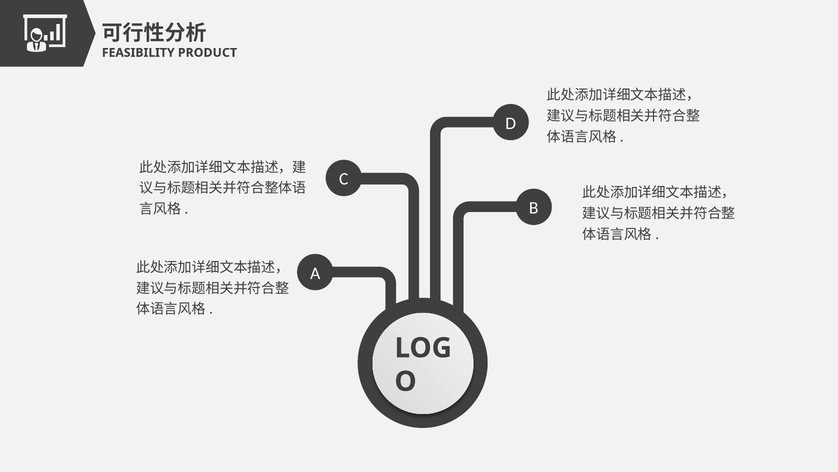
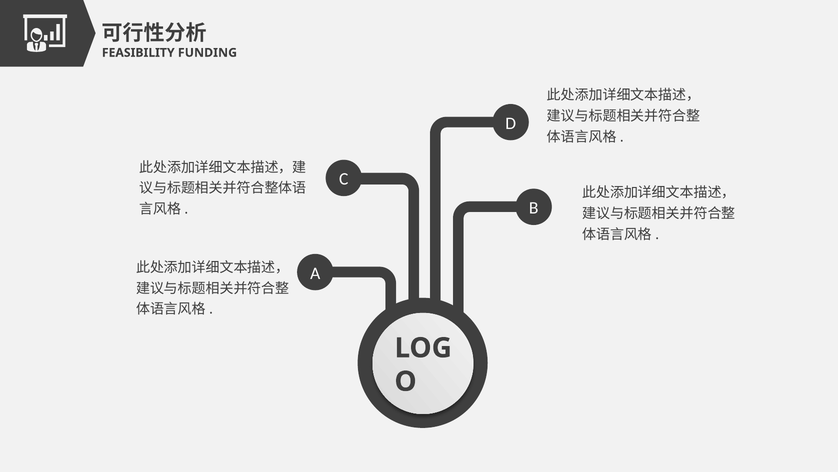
PRODUCT: PRODUCT -> FUNDING
